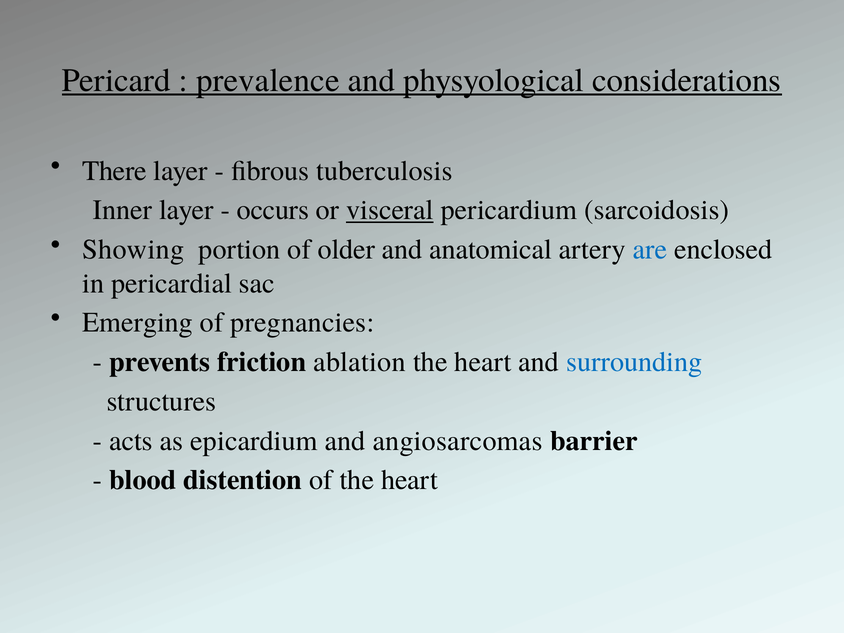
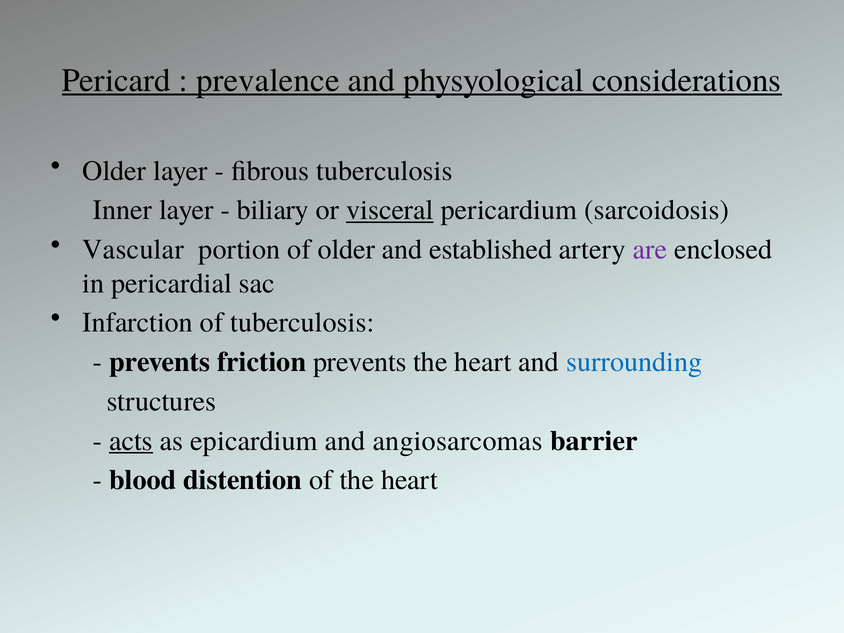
There at (114, 171): There -> Older
occurs: occurs -> biliary
Showing: Showing -> Vascular
anatomical: anatomical -> established
are colour: blue -> purple
Emerging: Emerging -> Infarction
of pregnancies: pregnancies -> tuberculosis
friction ablation: ablation -> prevents
acts underline: none -> present
